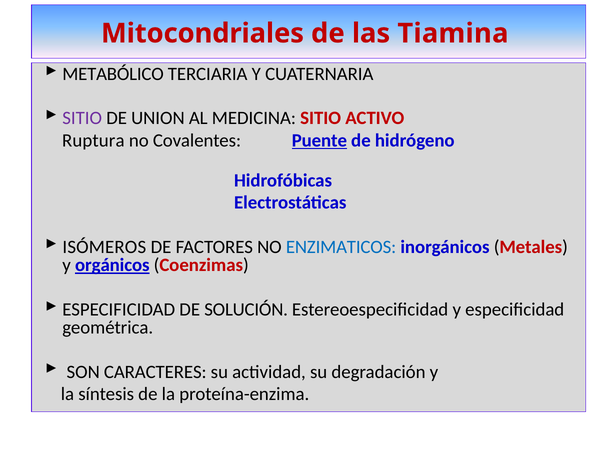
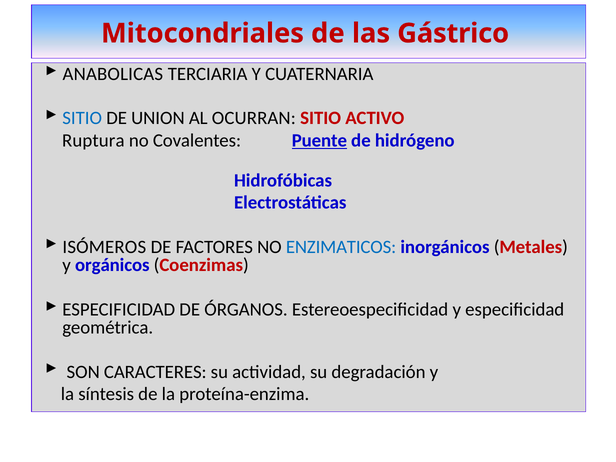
Tiamina: Tiamina -> Gástrico
METABÓLICO: METABÓLICO -> ANABOLICAS
SITIO at (82, 118) colour: purple -> blue
MEDICINA: MEDICINA -> OCURRAN
orgánicos underline: present -> none
SOLUCIÓN: SOLUCIÓN -> ÓRGANOS
